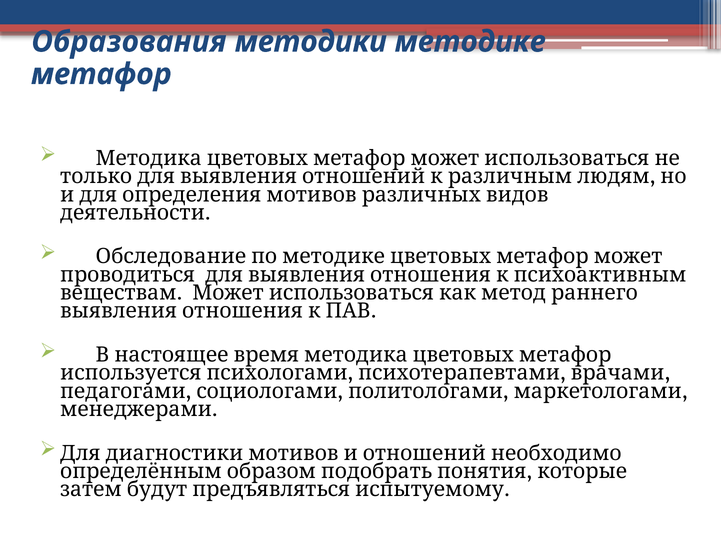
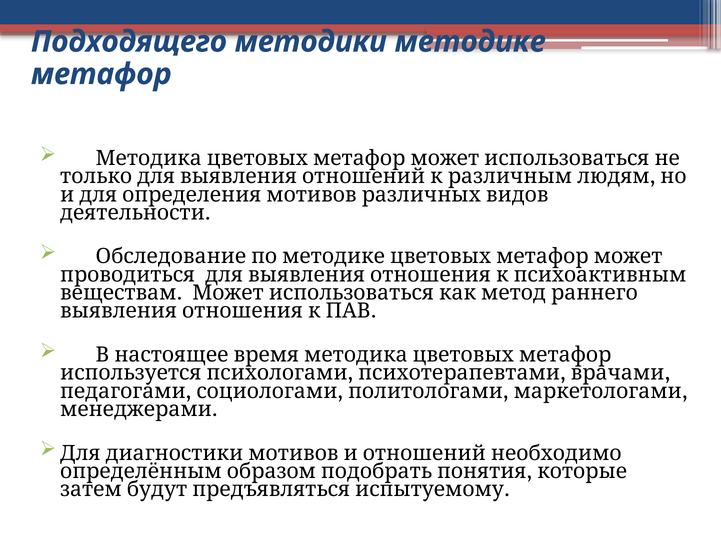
Образования: Образования -> Подходящего
